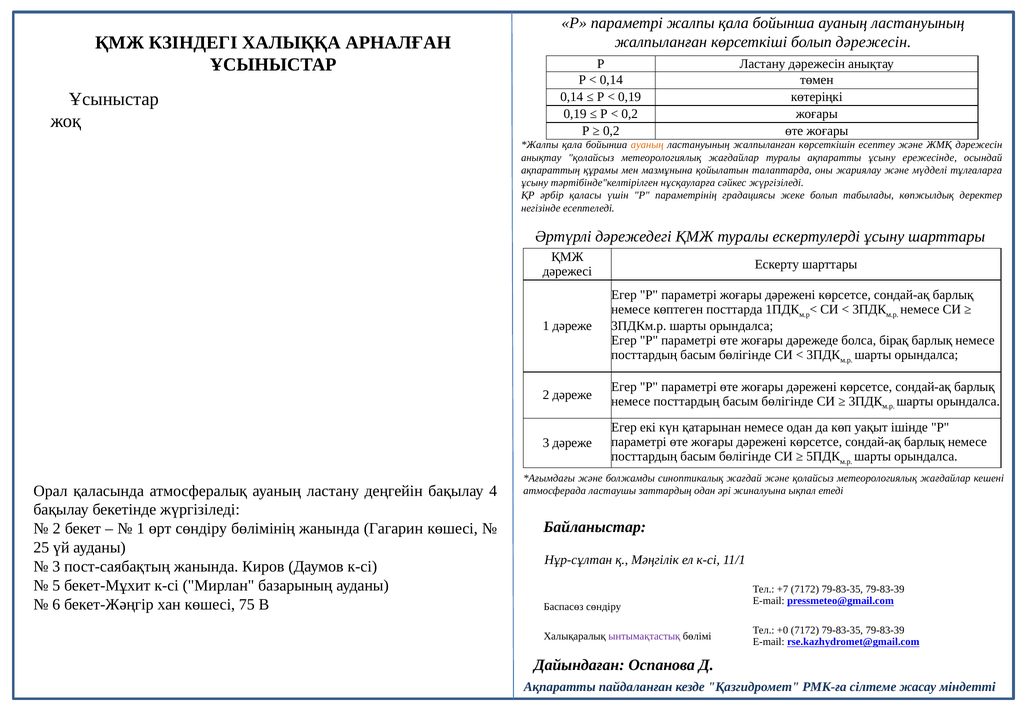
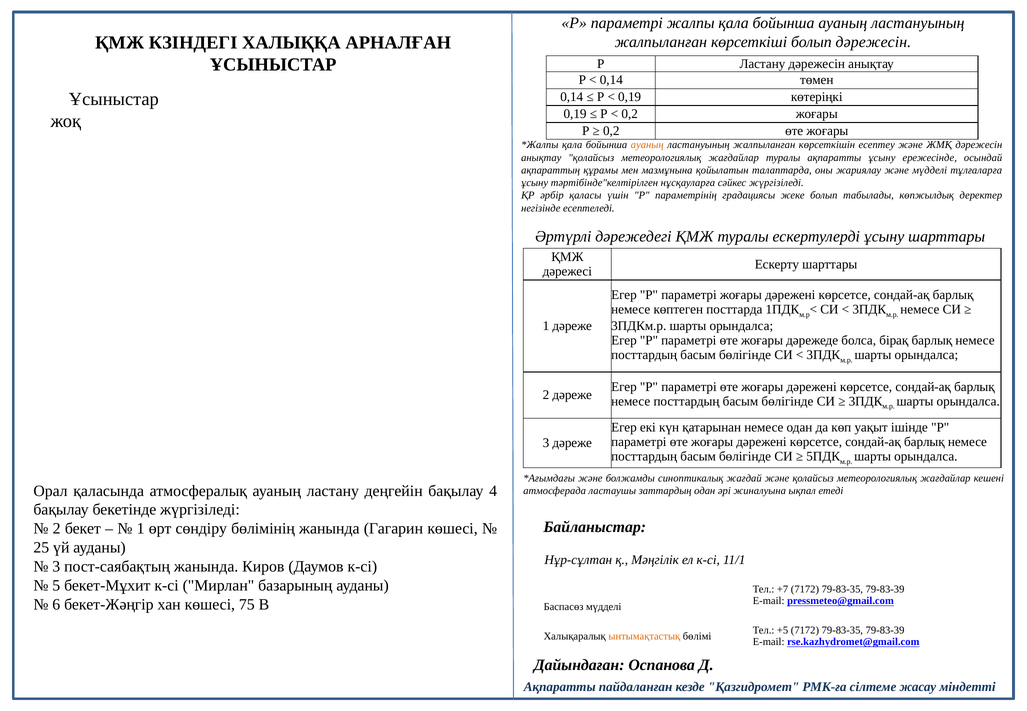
Баспасөз сөндіру: сөндіру -> мүдделі
+0: +0 -> +5
ынтымақтастық colour: purple -> orange
